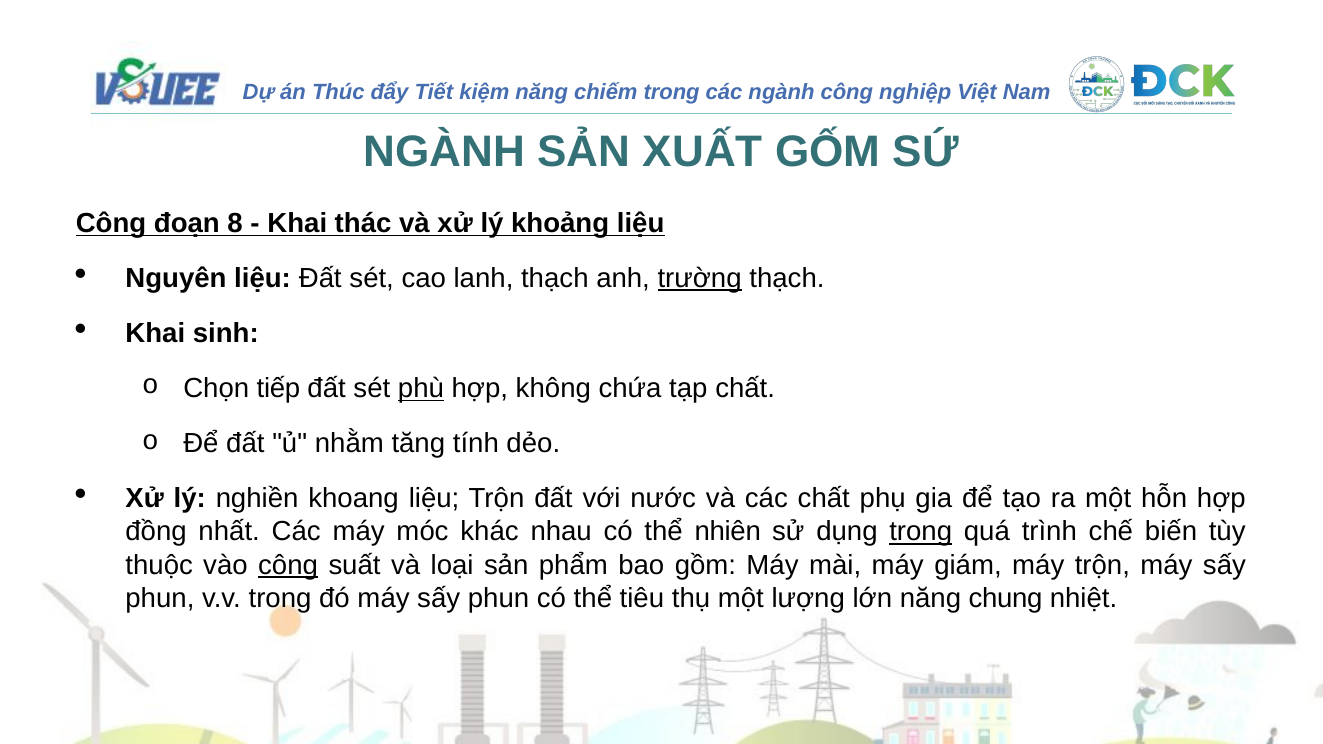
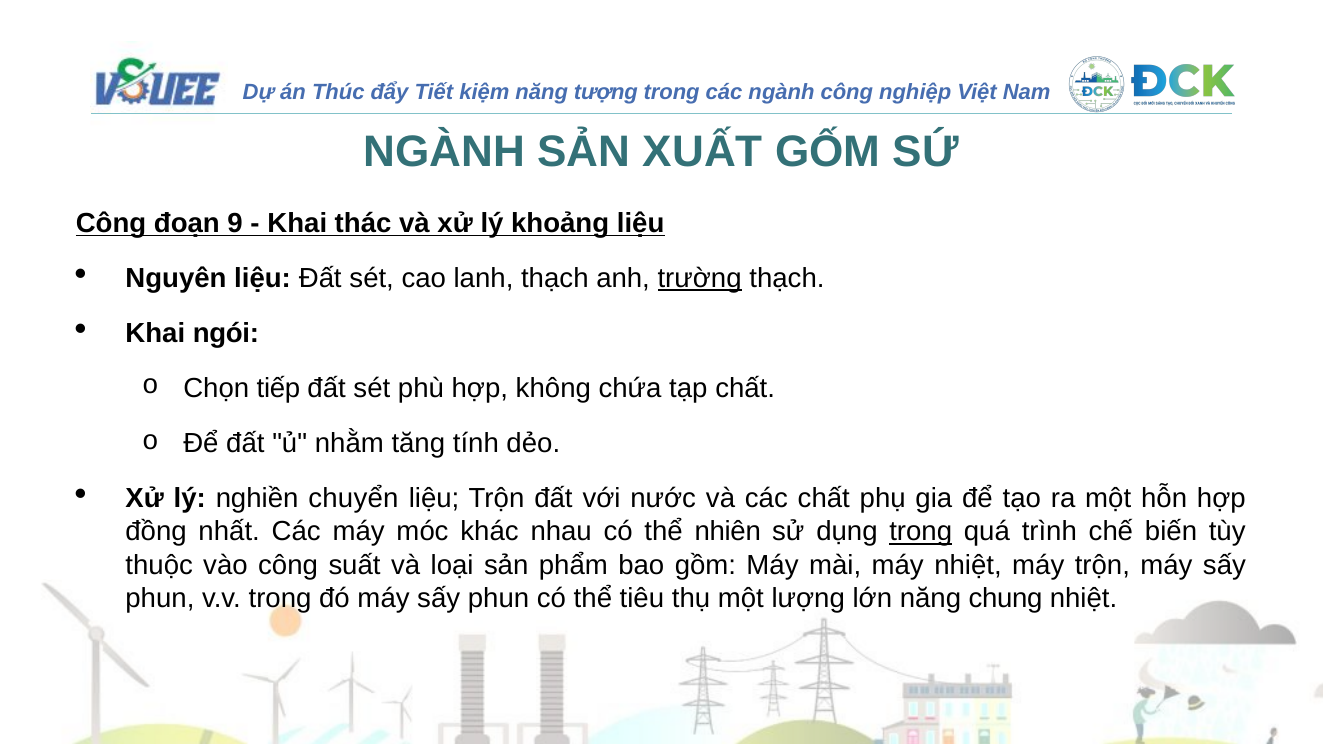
chiếm: chiếm -> tượng
8: 8 -> 9
sinh: sinh -> ngói
phù underline: present -> none
khoang: khoang -> chuyển
công at (288, 565) underline: present -> none
máy giám: giám -> nhiệt
